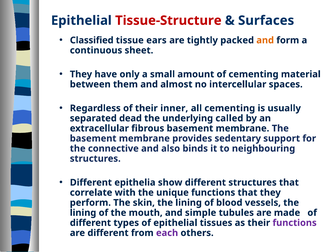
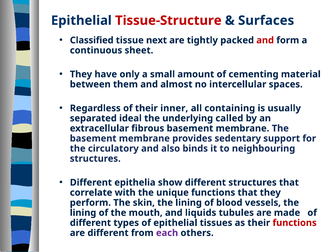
ears: ears -> next
and at (265, 40) colour: orange -> red
all cementing: cementing -> containing
dead: dead -> ideal
connective: connective -> circulatory
simple: simple -> liquids
functions at (295, 223) colour: purple -> red
